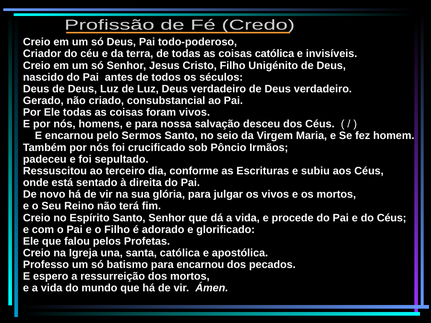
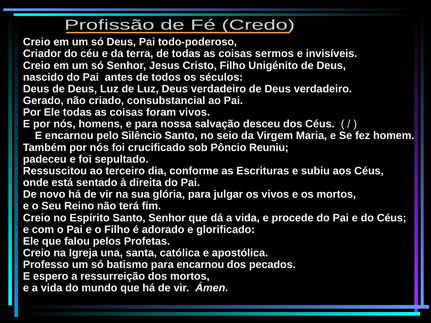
coisas católica: católica -> sermos
Sermos: Sermos -> Silêncio
Irmãos: Irmãos -> Reuniu
